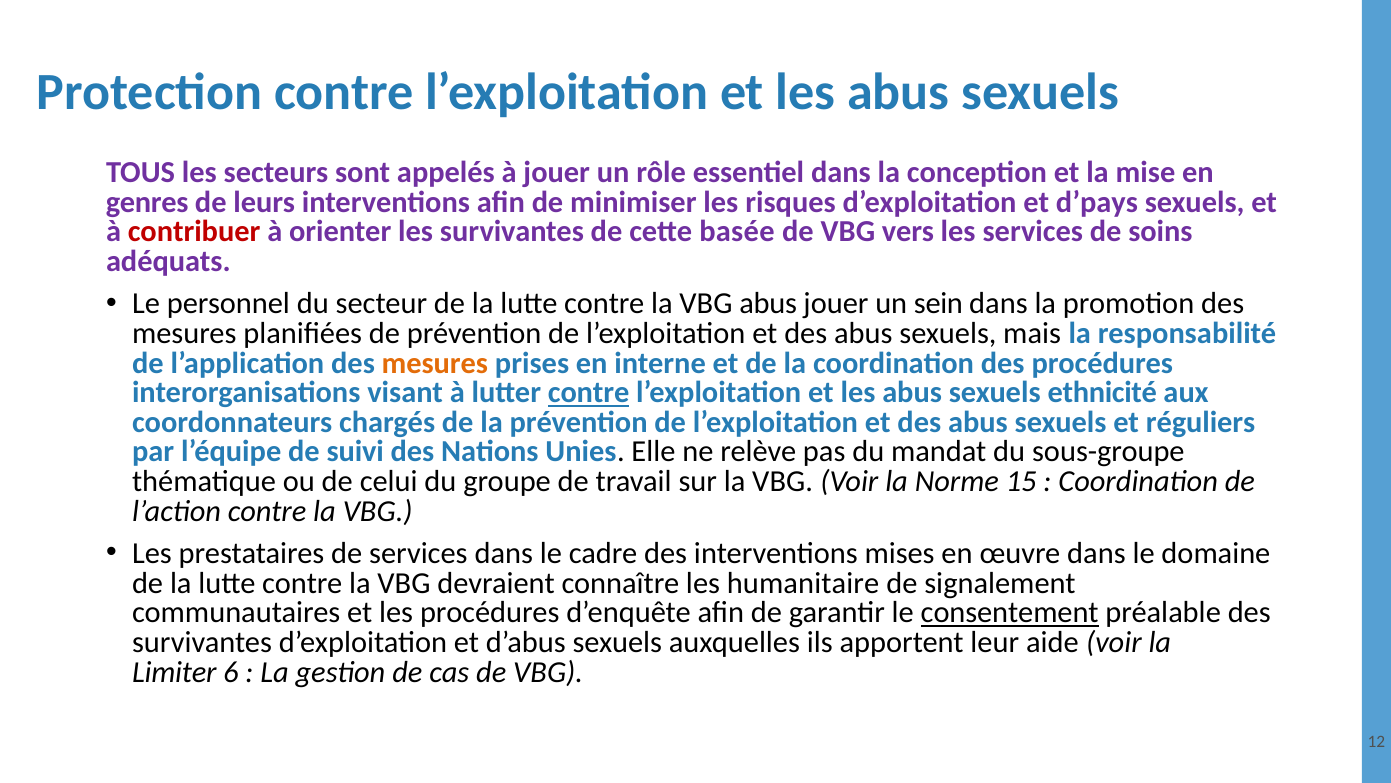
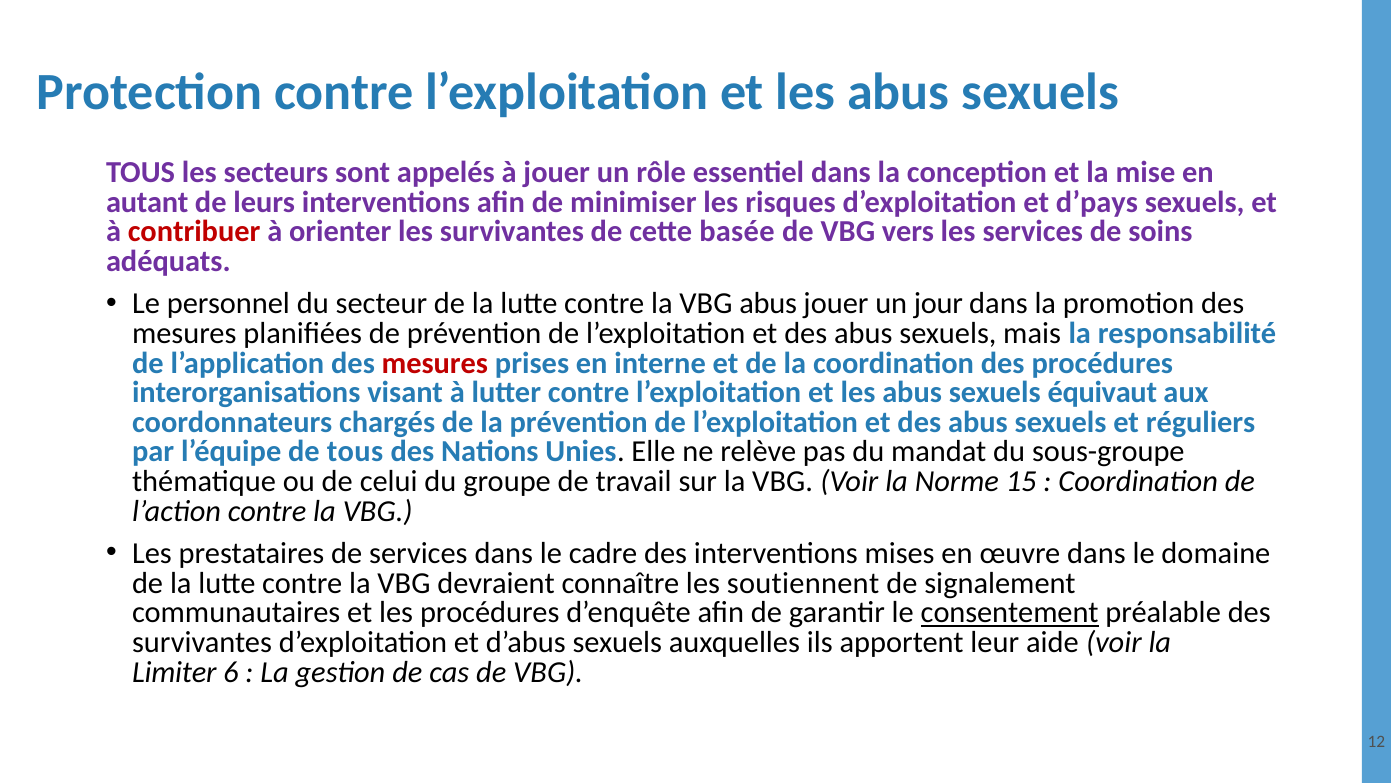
genres: genres -> autant
sein: sein -> jour
mesures at (435, 363) colour: orange -> red
contre at (589, 392) underline: present -> none
ethnicité: ethnicité -> équivaut
de suivi: suivi -> tous
humanitaire: humanitaire -> soutiennent
